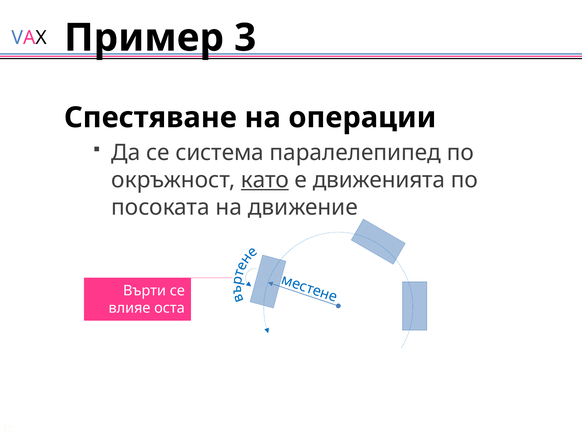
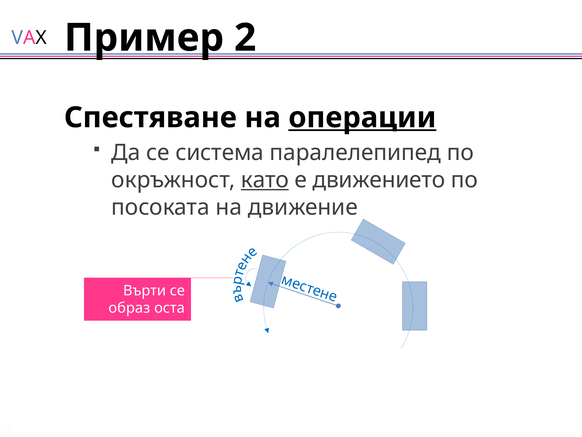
3: 3 -> 2
операции underline: none -> present
движенията: движенията -> движението
влияе: влияе -> образ
